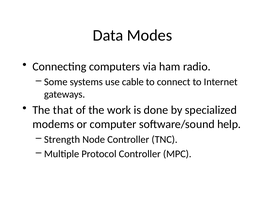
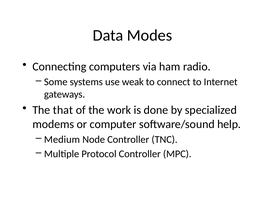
cable: cable -> weak
Strength: Strength -> Medium
